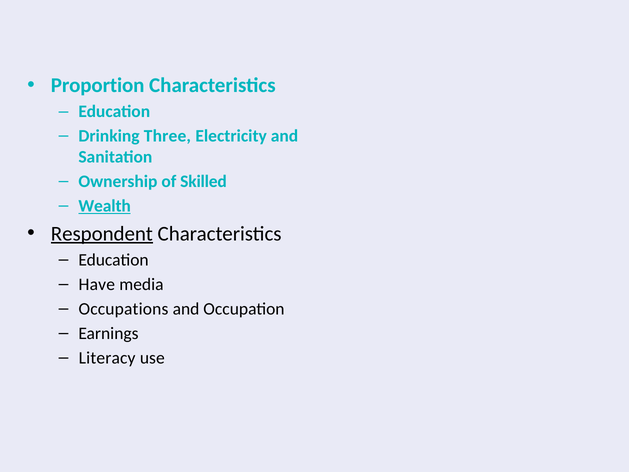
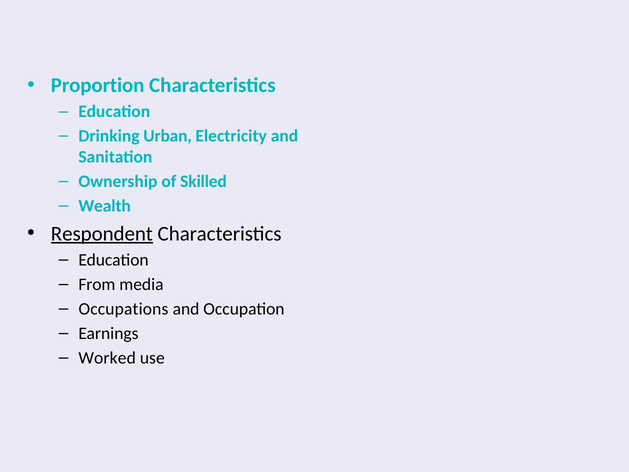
Three: Three -> Urban
Wealth underline: present -> none
Have: Have -> From
Literacy: Literacy -> Worked
